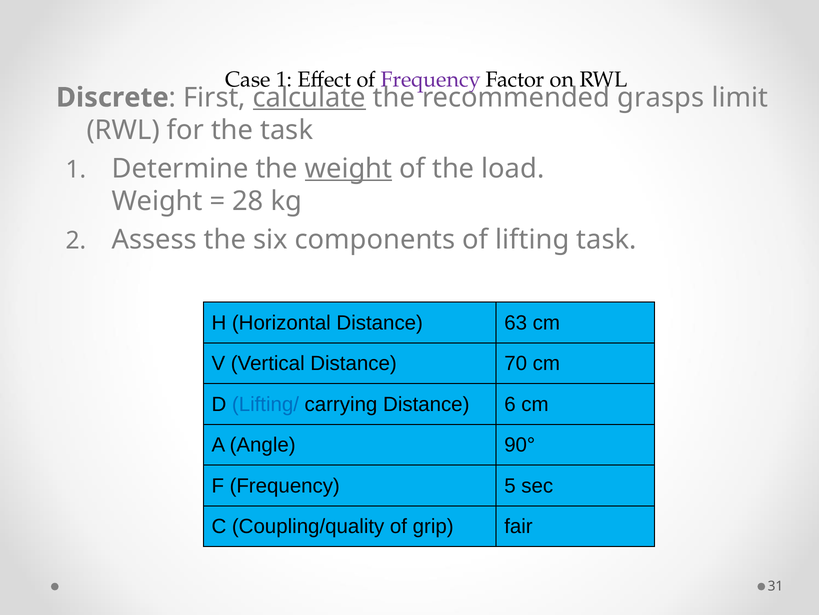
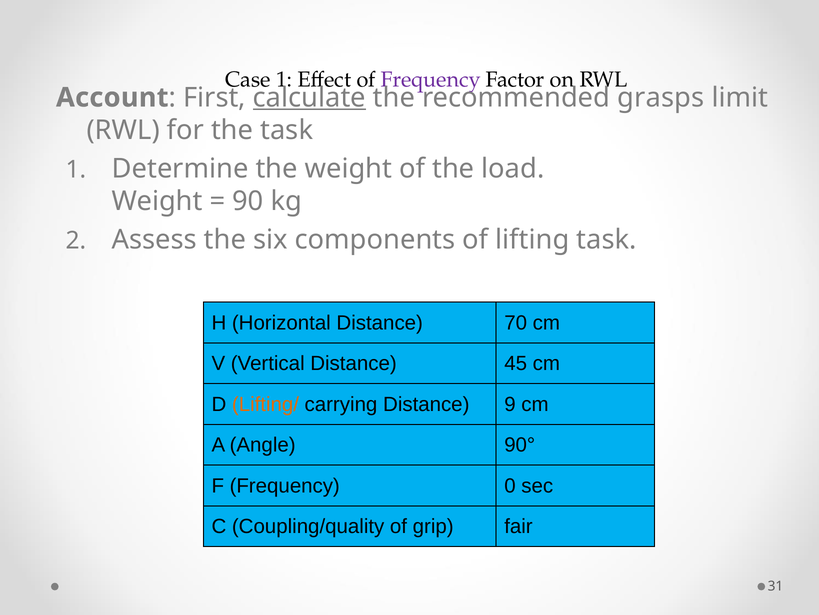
Discrete: Discrete -> Account
weight at (348, 168) underline: present -> none
28: 28 -> 90
63: 63 -> 70
70: 70 -> 45
Lifting/ colour: blue -> orange
6: 6 -> 9
5: 5 -> 0
